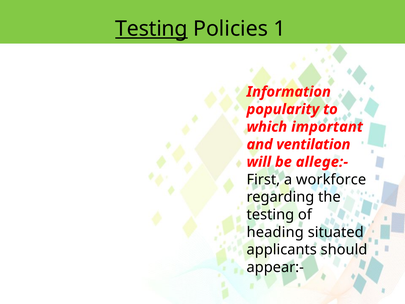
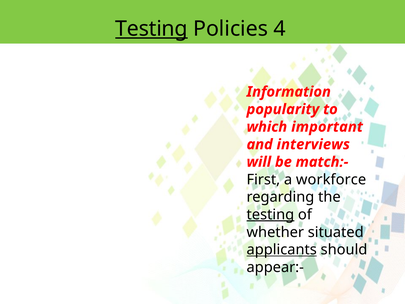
1: 1 -> 4
ventilation: ventilation -> interviews
allege:-: allege:- -> match:-
testing at (270, 214) underline: none -> present
heading: heading -> whether
applicants underline: none -> present
